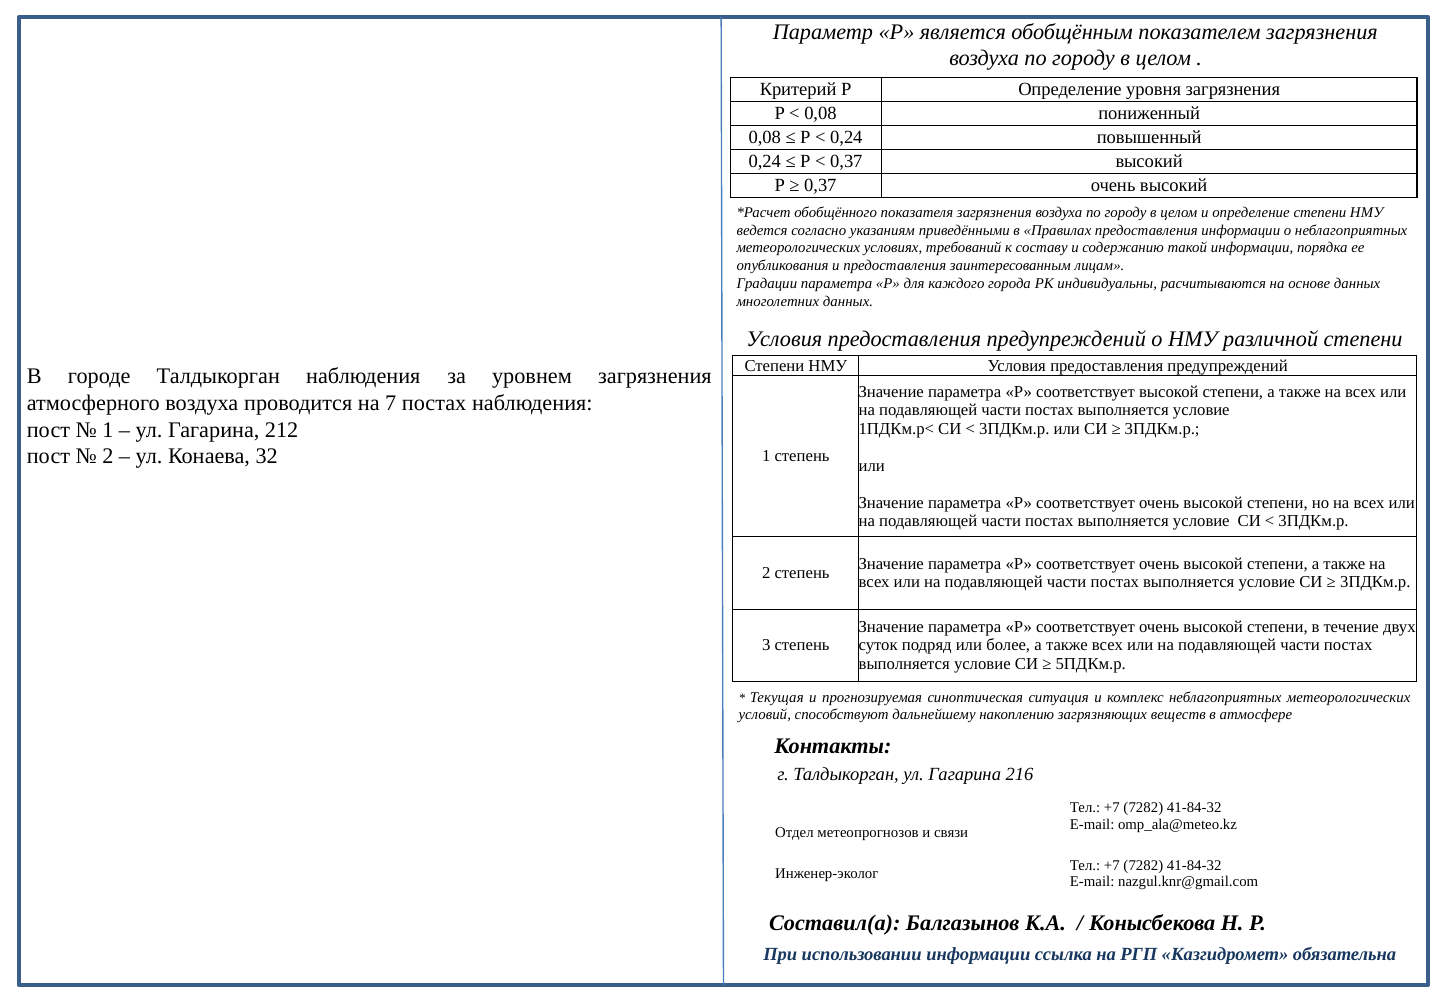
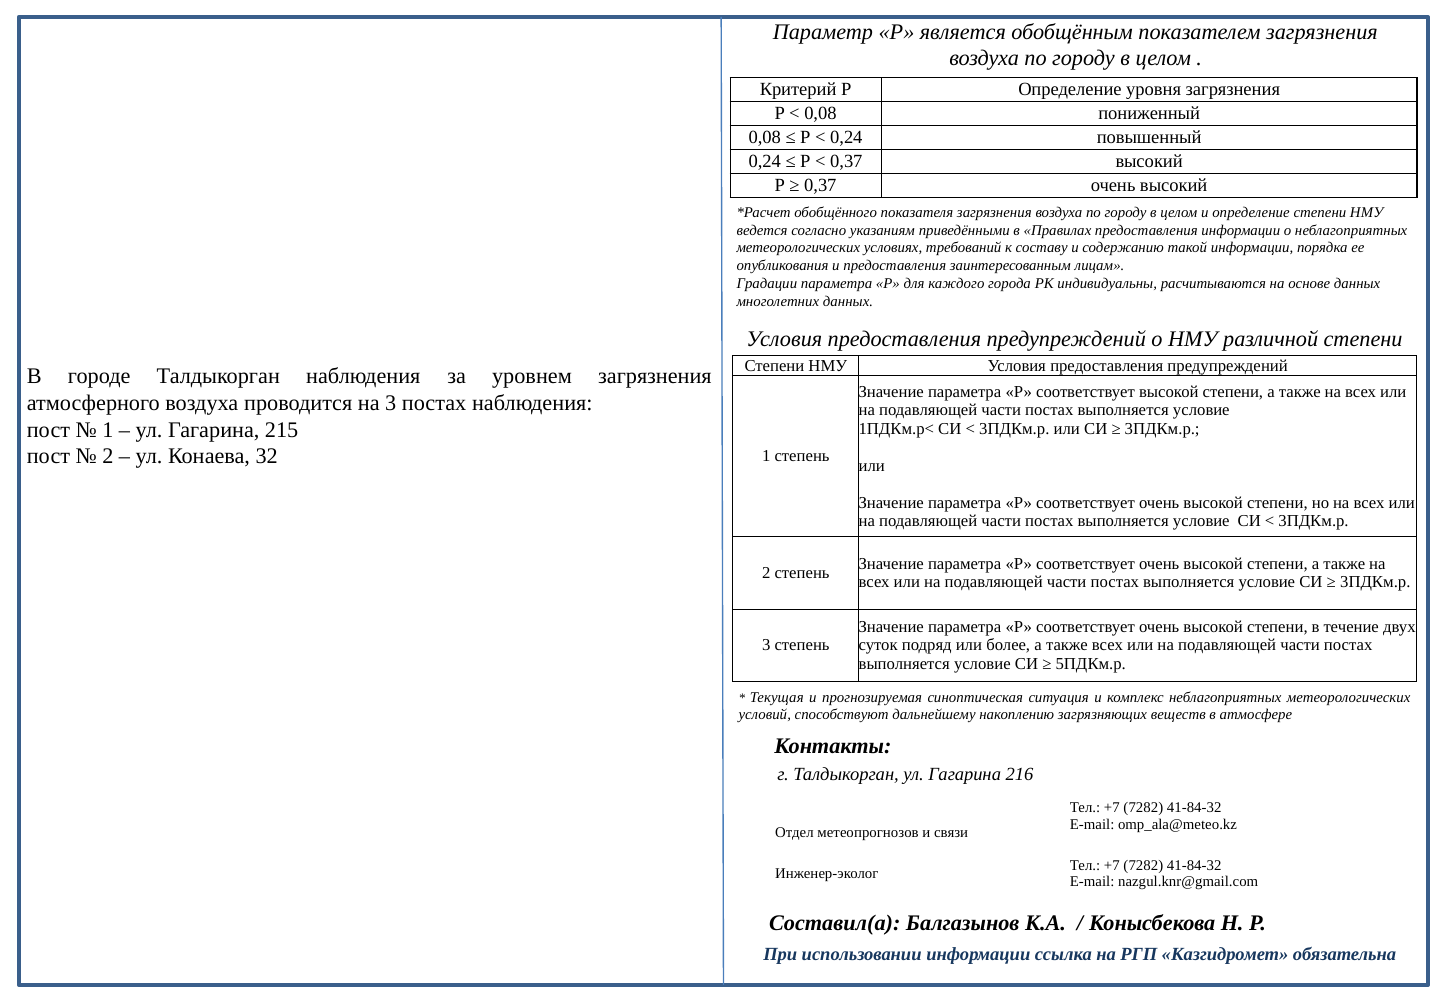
на 7: 7 -> 3
212: 212 -> 215
